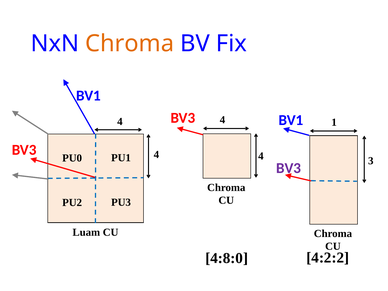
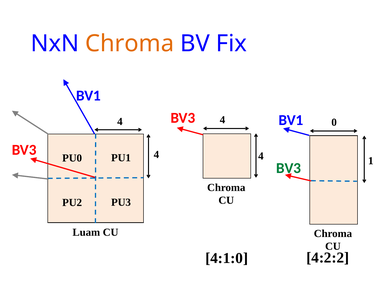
1: 1 -> 0
3: 3 -> 1
BV3 at (289, 168) colour: purple -> green
4:8:0: 4:8:0 -> 4:1:0
